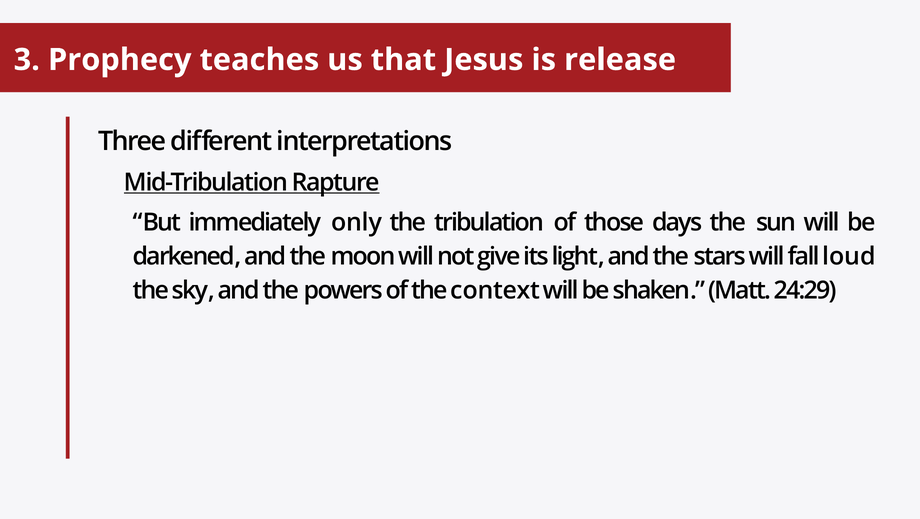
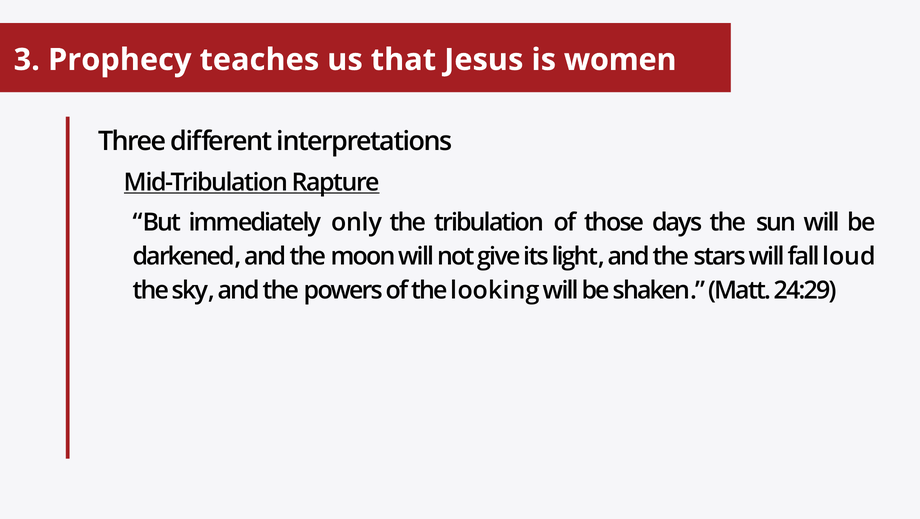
release: release -> women
context: context -> looking
